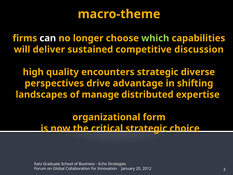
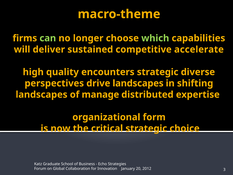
can colour: white -> light green
discussion: discussion -> accelerate
drive advantage: advantage -> landscapes
